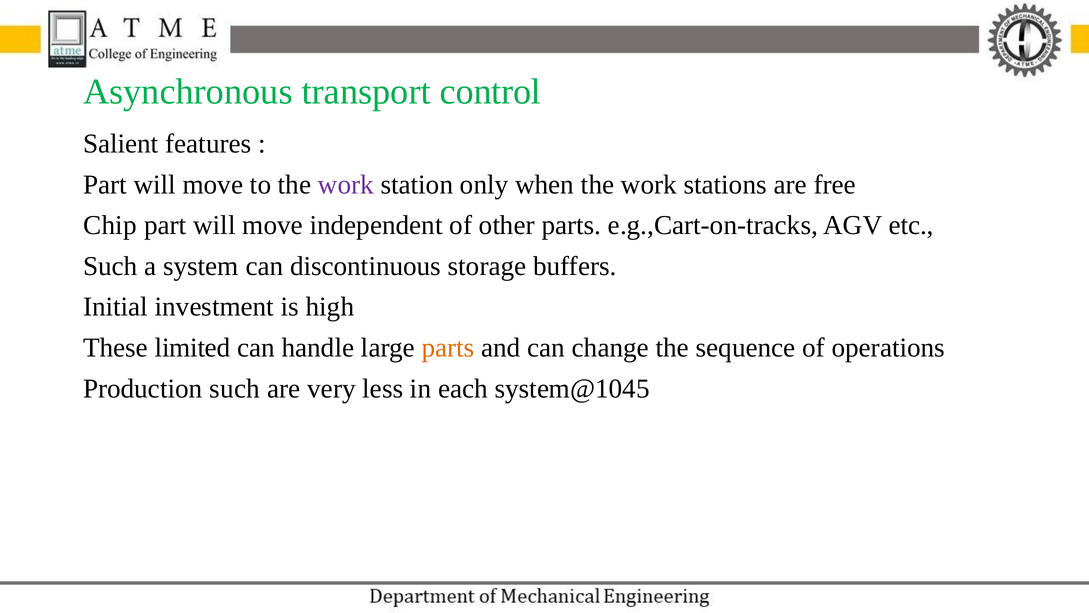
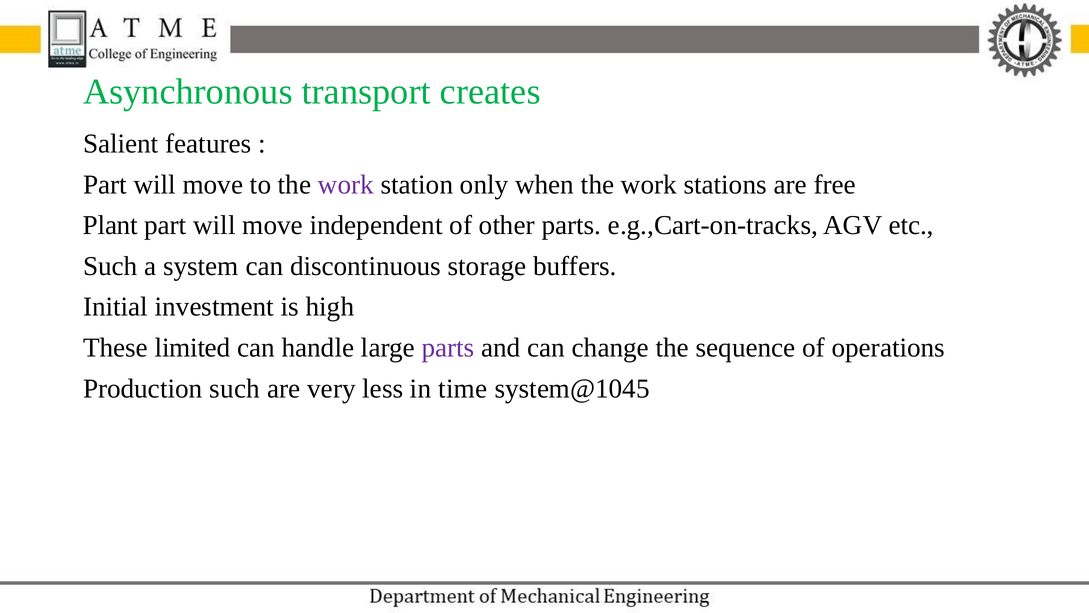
control: control -> creates
Chip: Chip -> Plant
parts at (448, 347) colour: orange -> purple
each: each -> time
